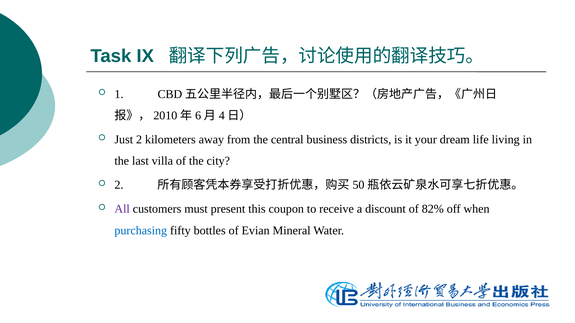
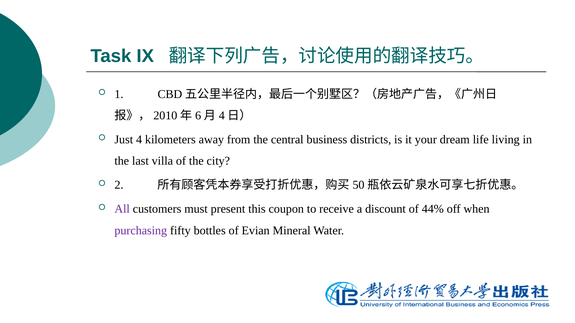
Just 2: 2 -> 4
82%: 82% -> 44%
purchasing colour: blue -> purple
